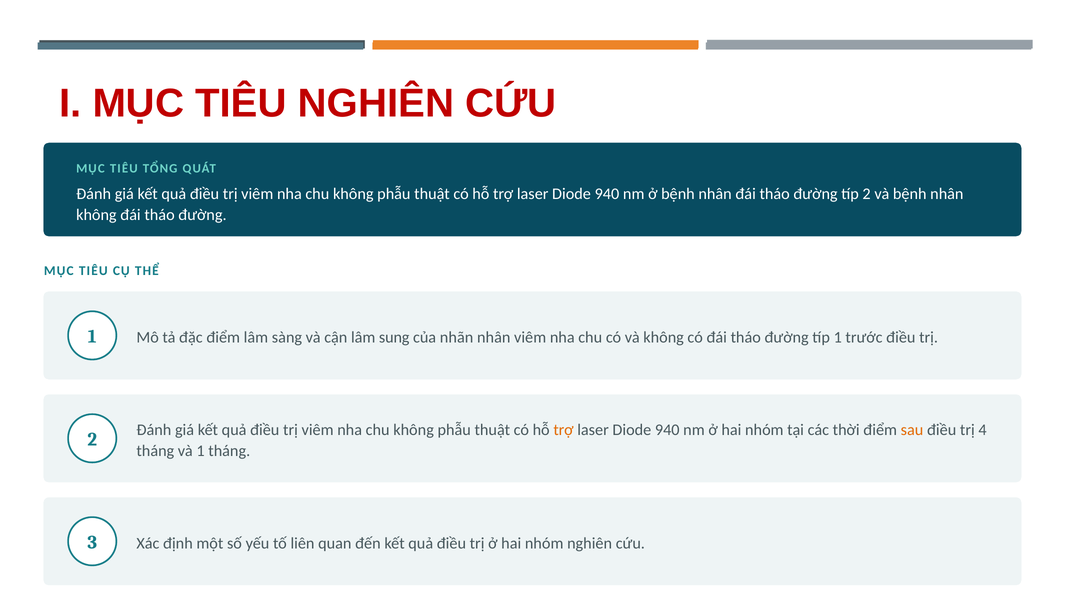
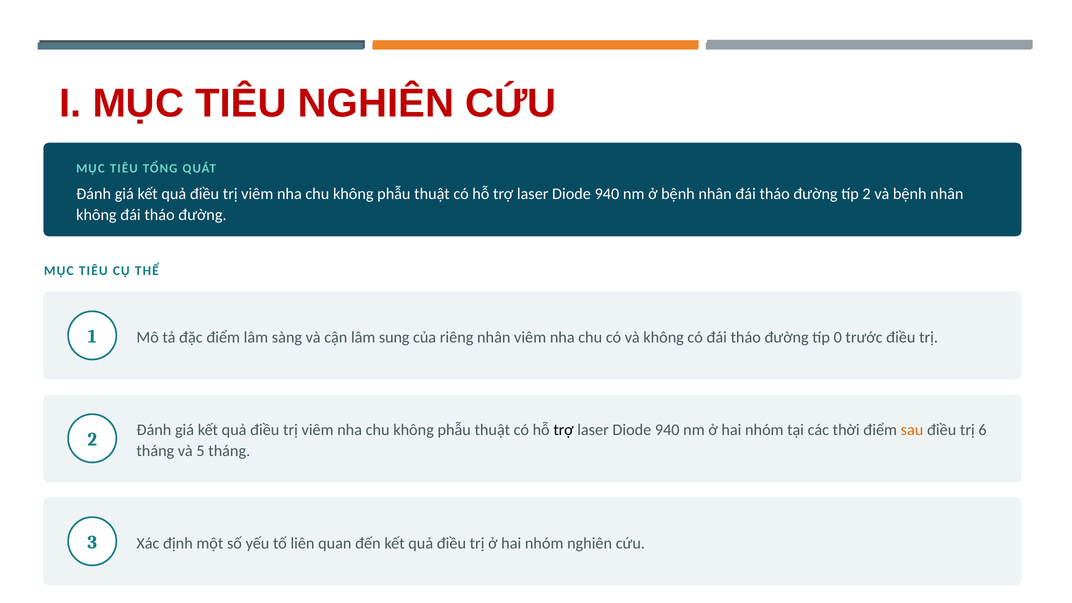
nhãn: nhãn -> riêng
típ 1: 1 -> 0
trợ at (564, 430) colour: orange -> black
4: 4 -> 6
và 1: 1 -> 5
